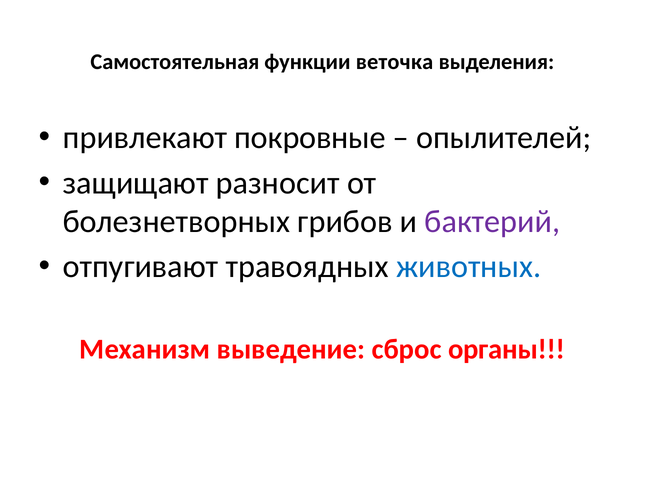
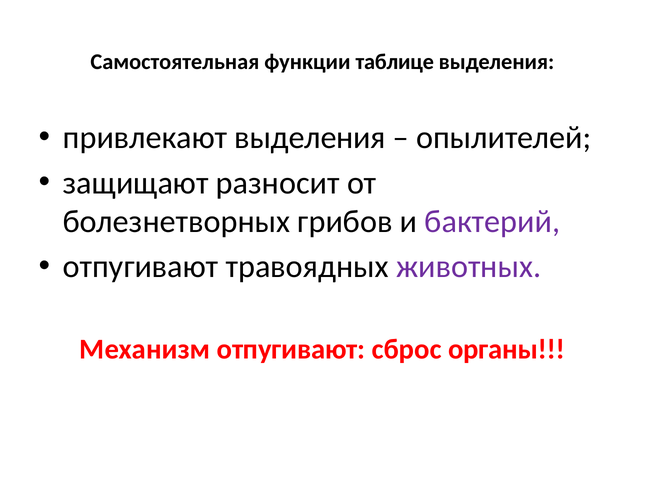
веточка: веточка -> таблице
привлекают покровные: покровные -> выделения
животных colour: blue -> purple
Механизм выведение: выведение -> отпугивают
